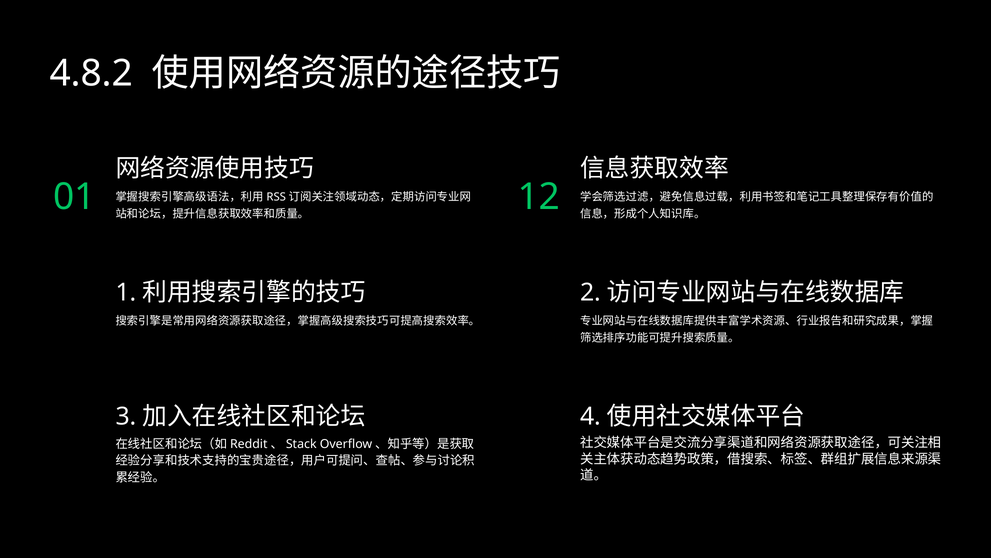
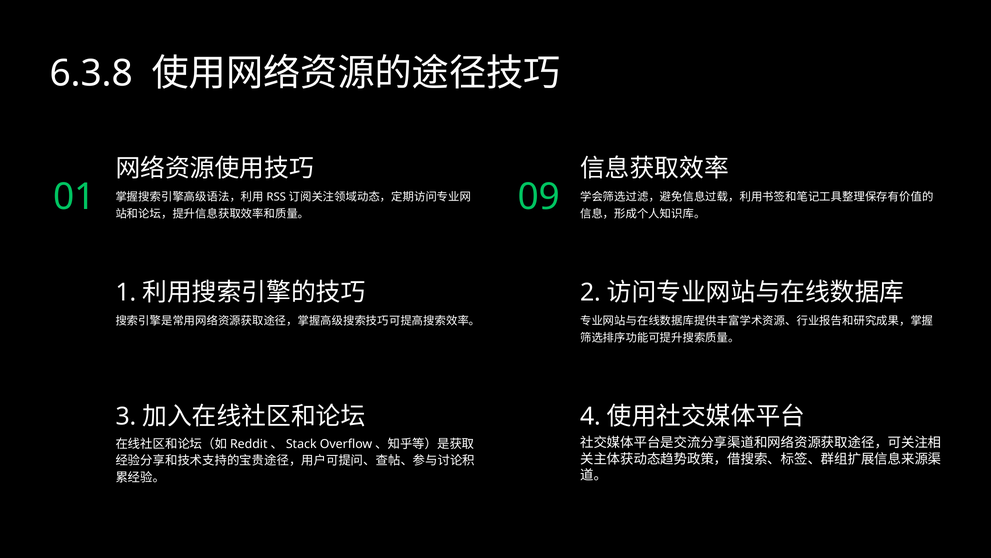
4.8.2: 4.8.2 -> 6.3.8
12: 12 -> 09
